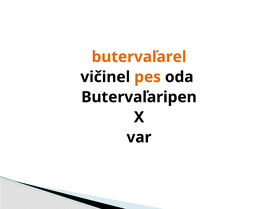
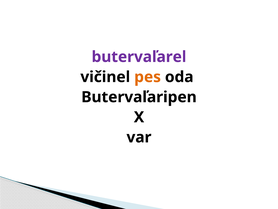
butervaľarel colour: orange -> purple
